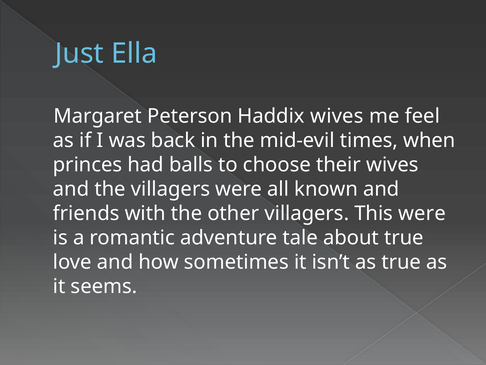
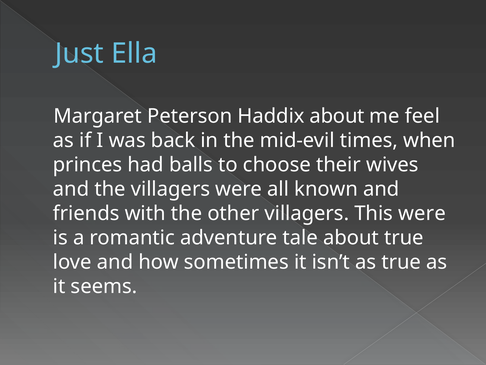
Haddix wives: wives -> about
